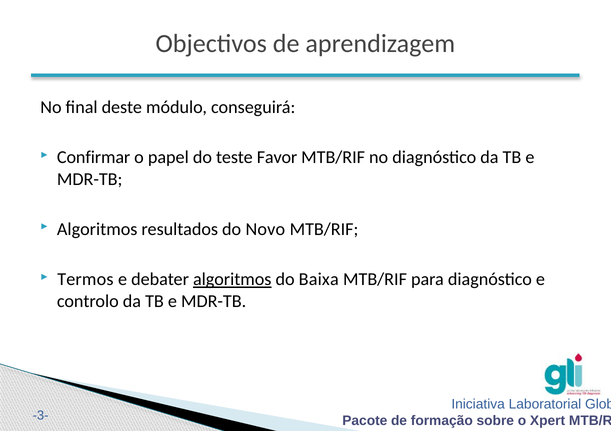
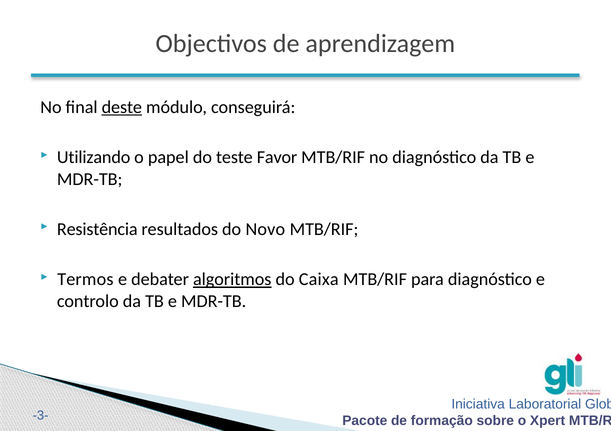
deste underline: none -> present
Confirmar: Confirmar -> Utilizando
Algoritmos at (97, 229): Algoritmos -> Resistência
Baixa: Baixa -> Caixa
